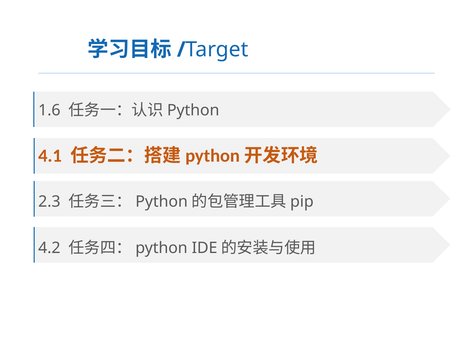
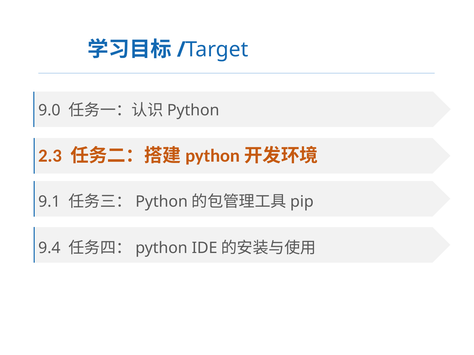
1.6: 1.6 -> 9.0
4.1: 4.1 -> 2.3
2.3: 2.3 -> 9.1
4.2: 4.2 -> 9.4
